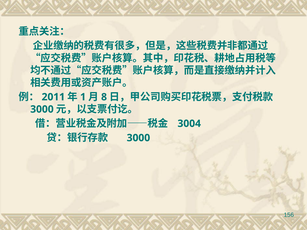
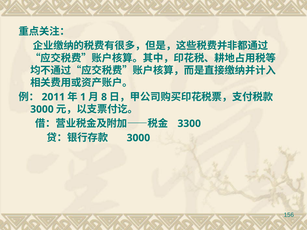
3004: 3004 -> 3300
